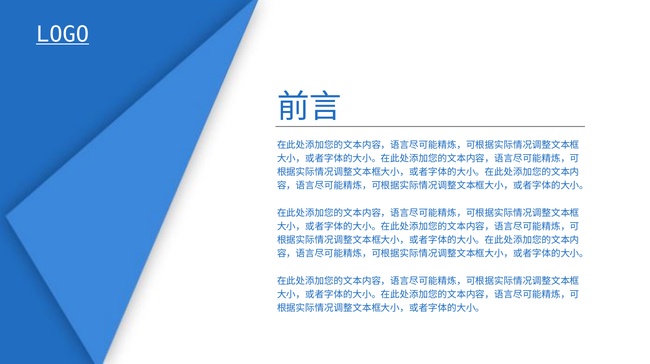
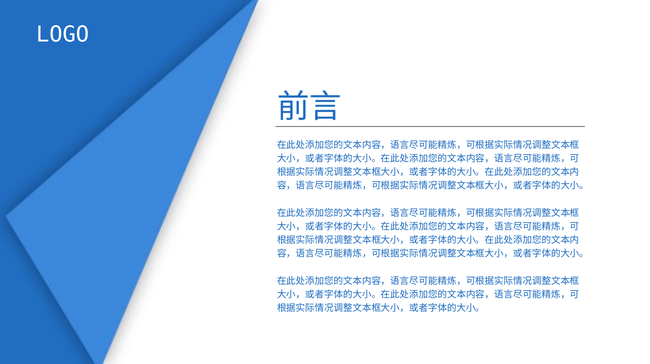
LOGO underline: present -> none
